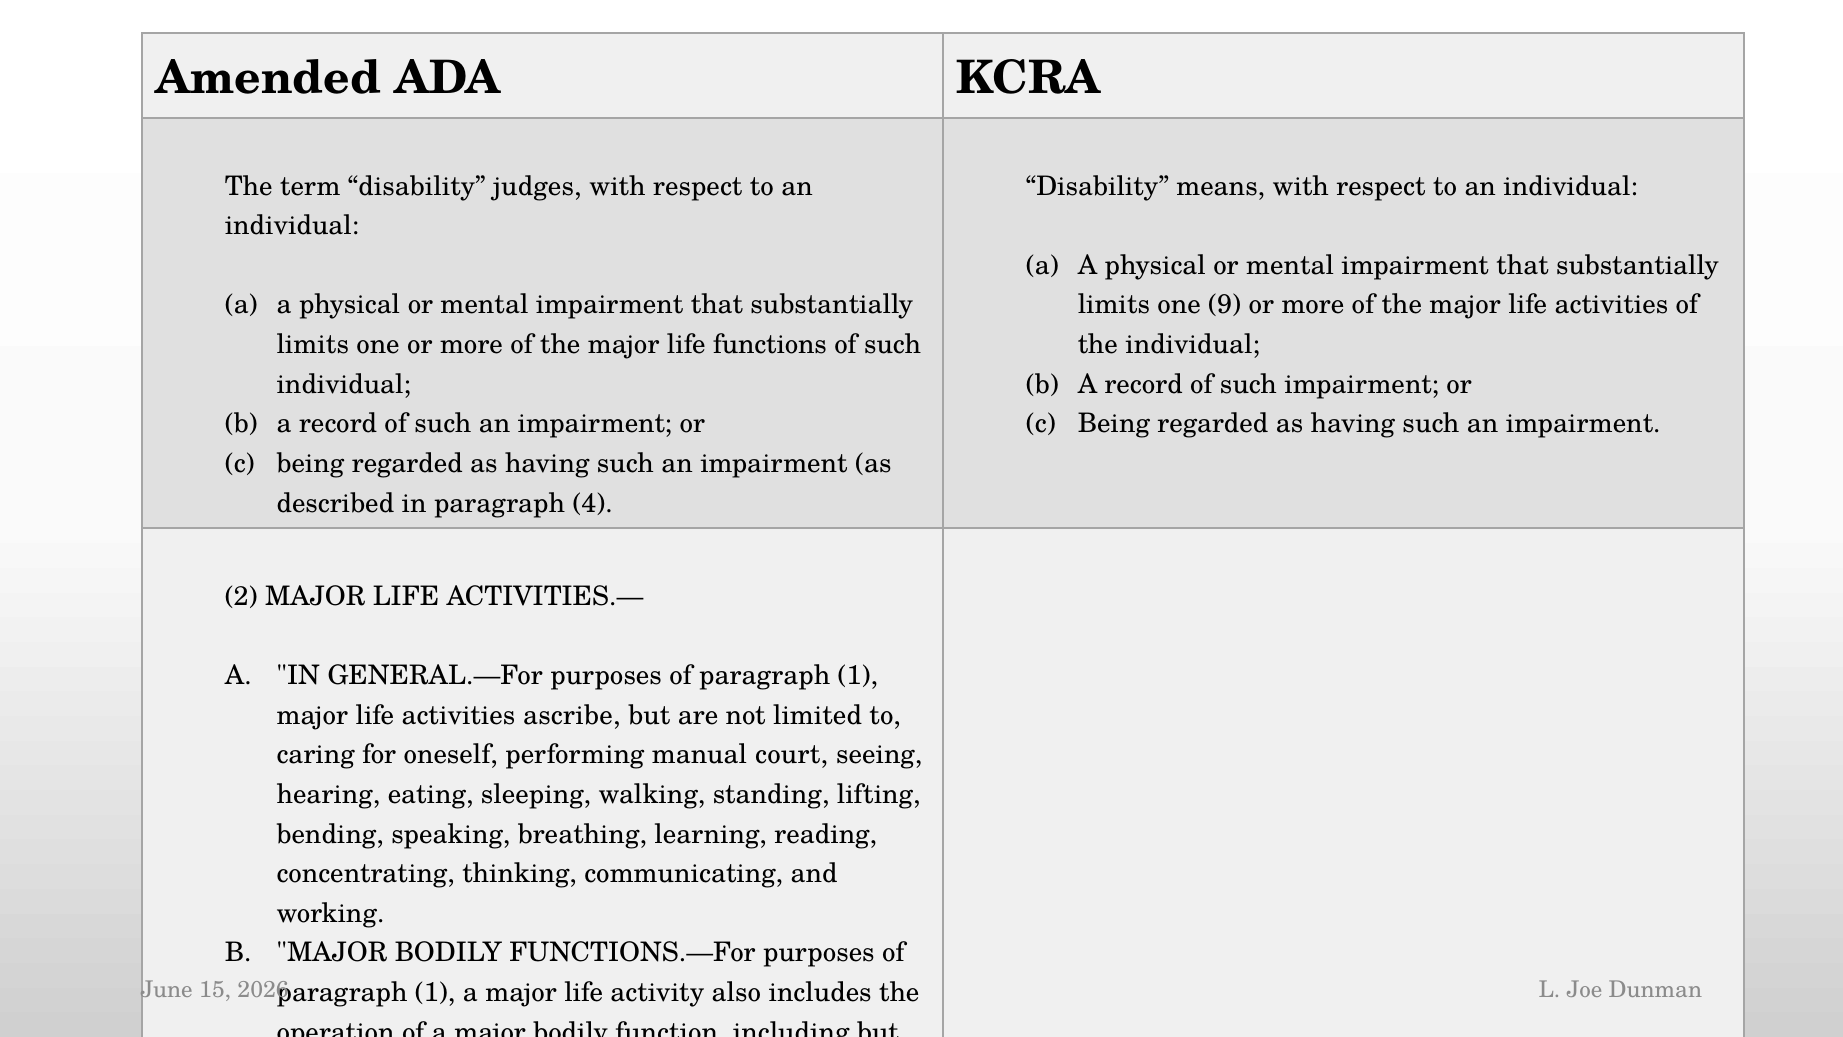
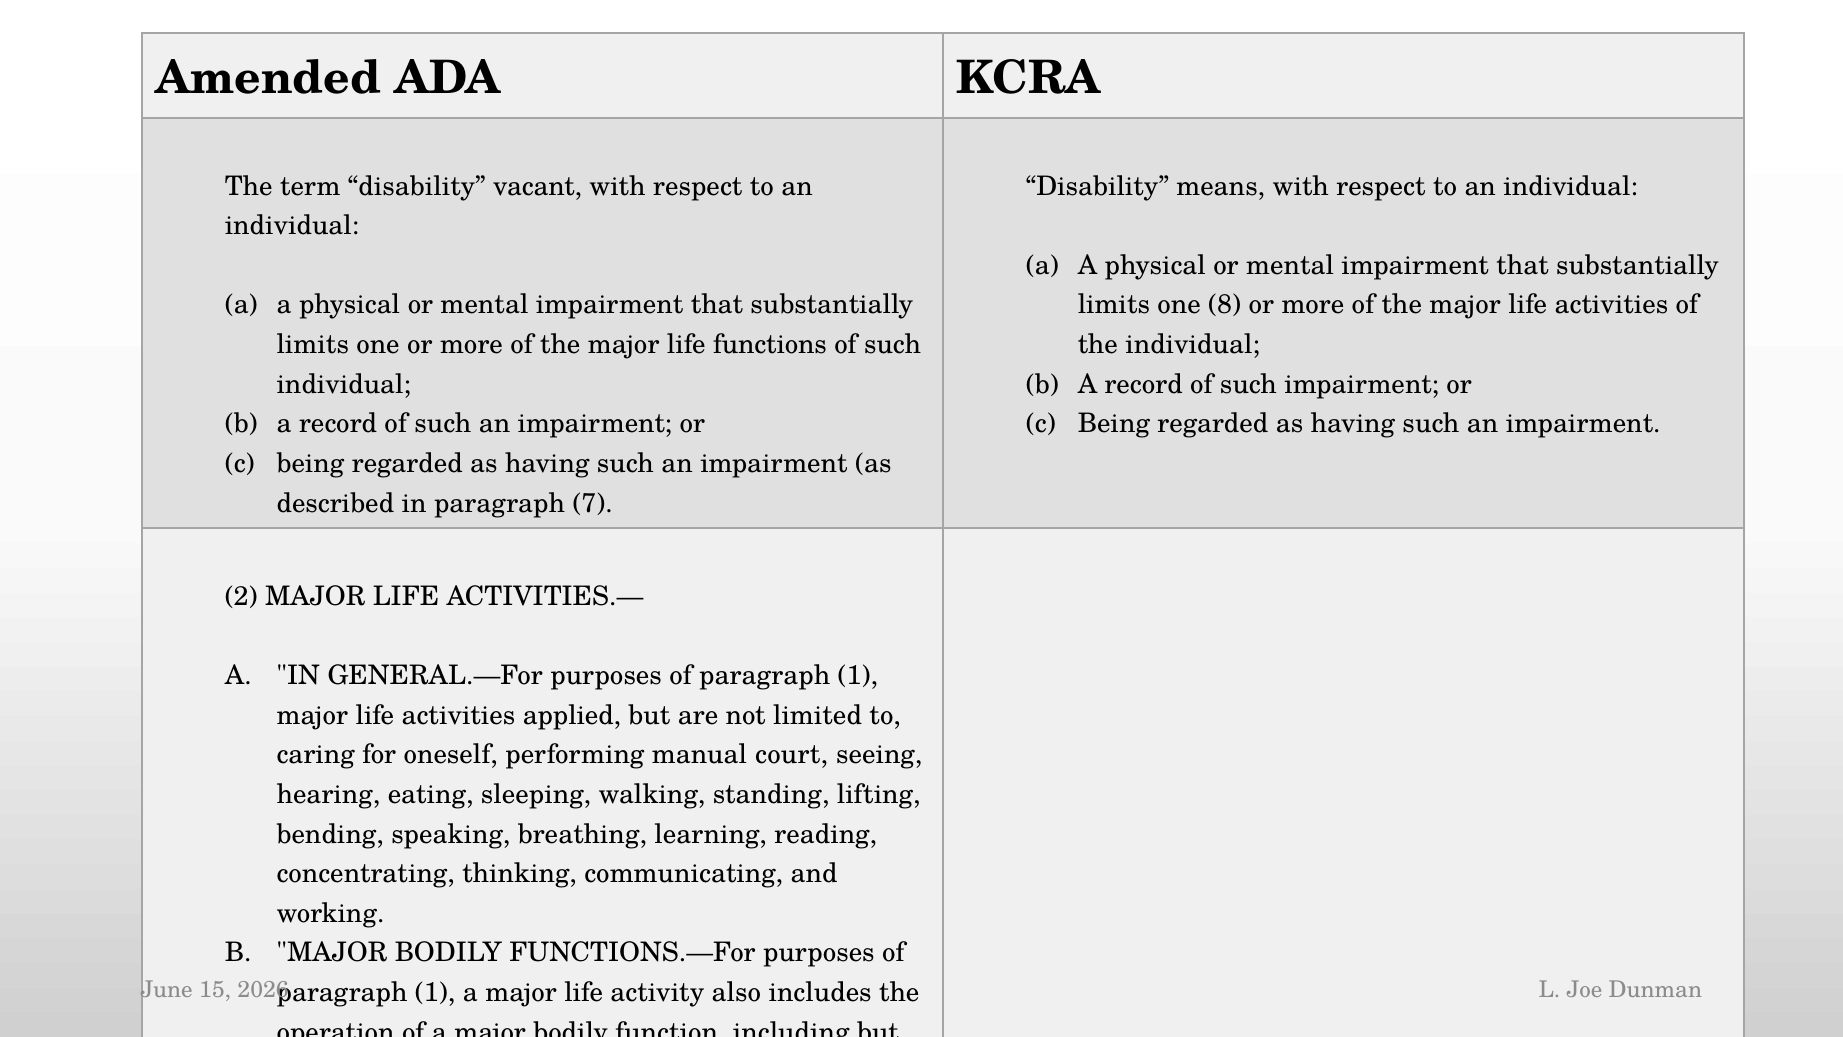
judges: judges -> vacant
9: 9 -> 8
4: 4 -> 7
ascribe: ascribe -> applied
